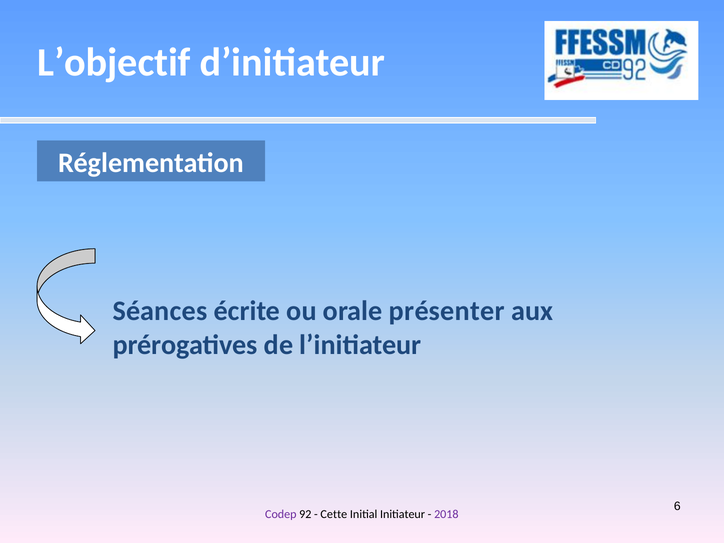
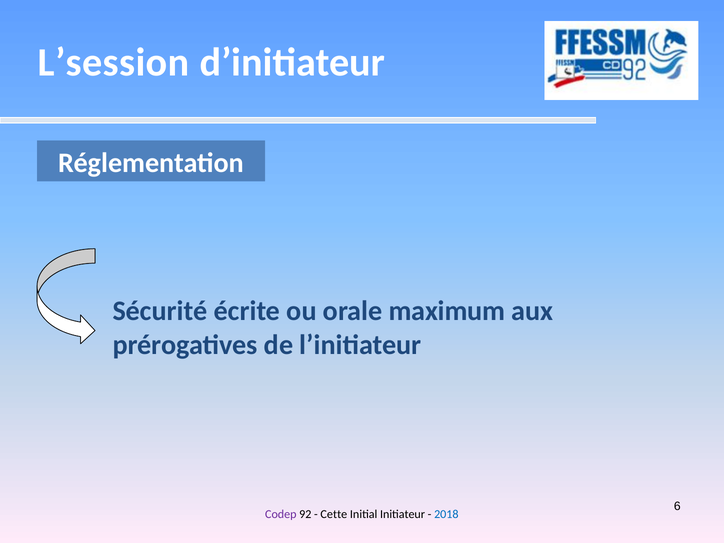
L’objectif: L’objectif -> L’session
Séances: Séances -> Sécurité
présenter: présenter -> maximum
2018 colour: purple -> blue
